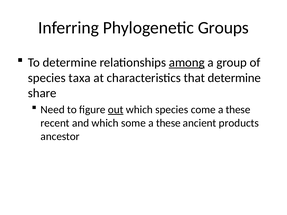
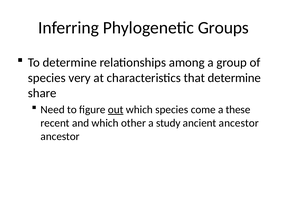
among underline: present -> none
taxa: taxa -> very
some: some -> other
these at (168, 123): these -> study
ancient products: products -> ancestor
